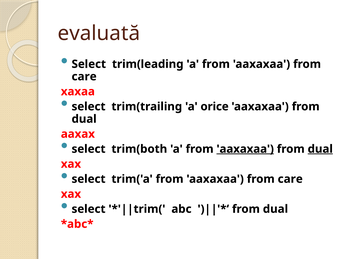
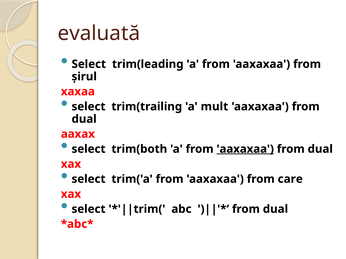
care at (84, 77): care -> şirul
orice: orice -> mult
dual at (320, 149) underline: present -> none
